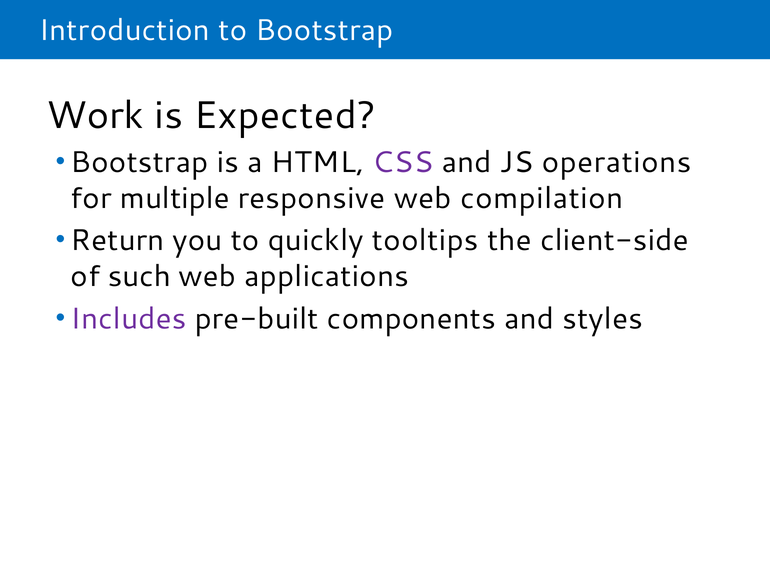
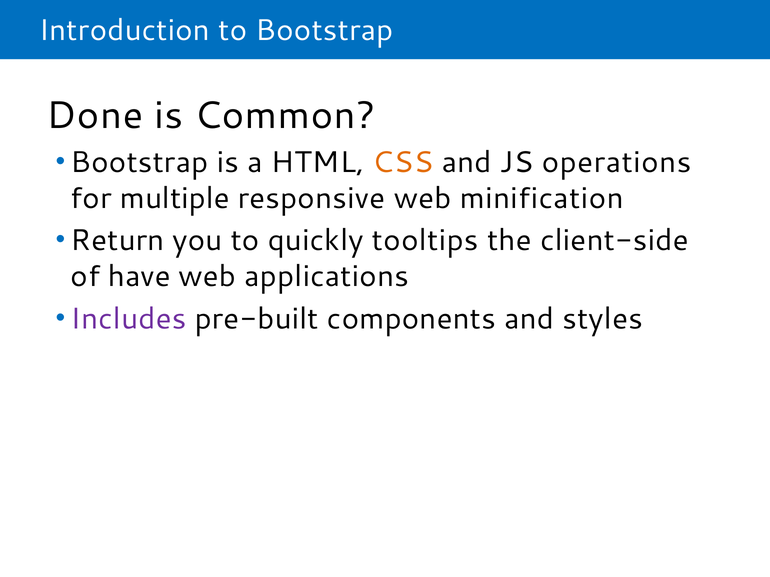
Work: Work -> Done
Expected: Expected -> Common
CSS colour: purple -> orange
compilation: compilation -> minification
such: such -> have
